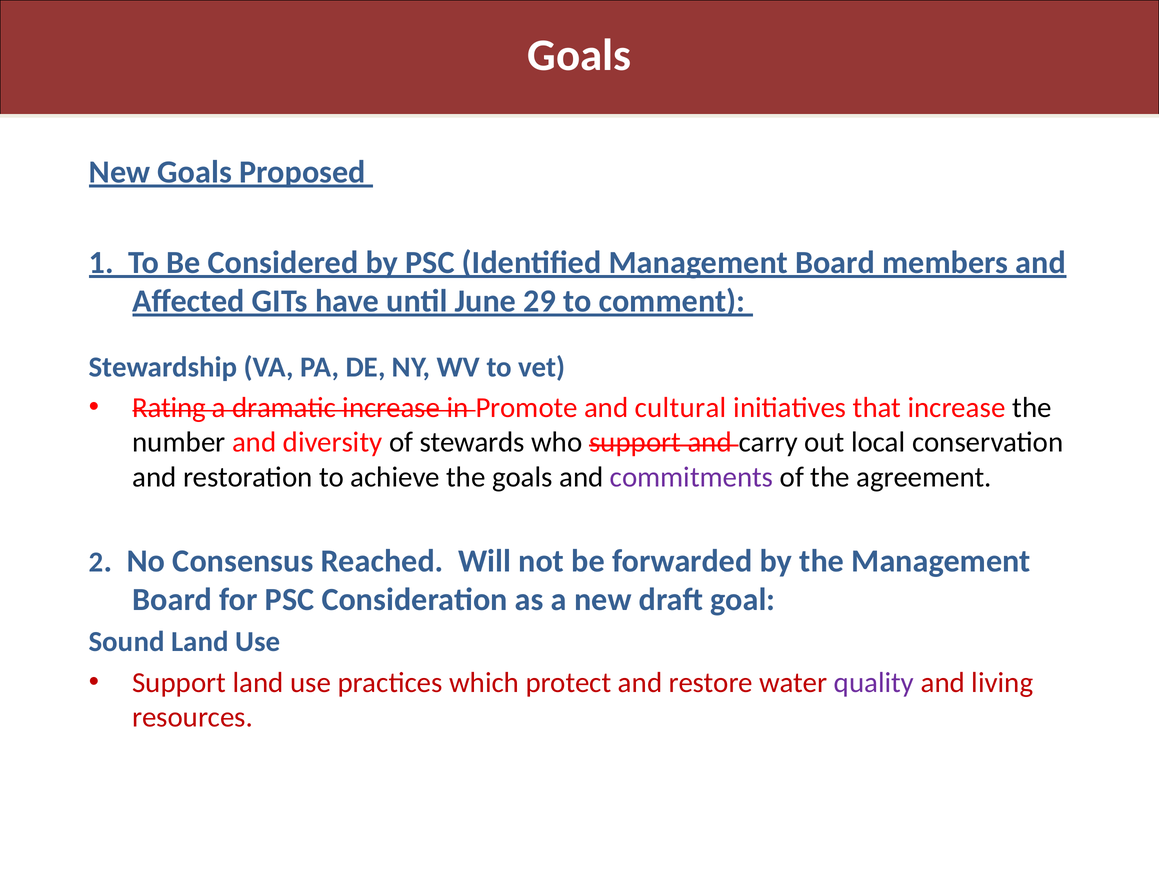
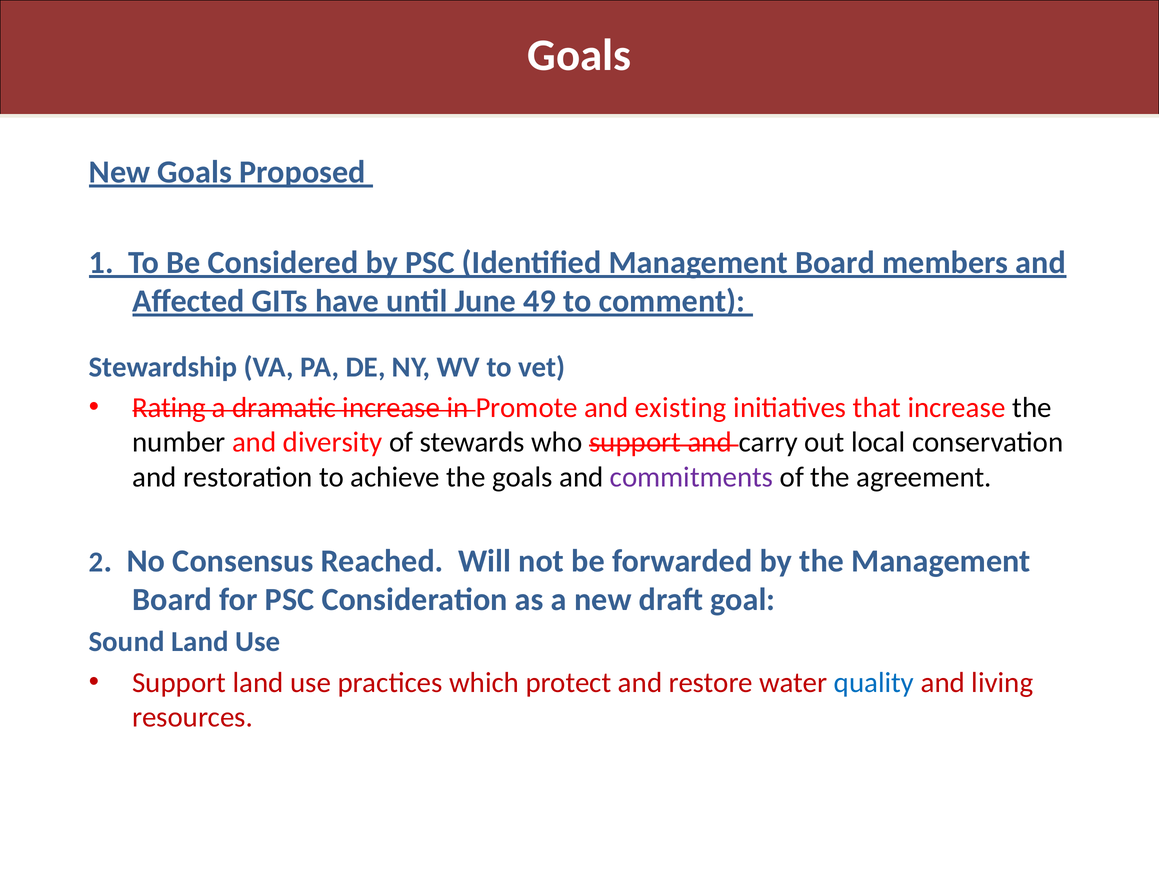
29: 29 -> 49
cultural: cultural -> existing
quality colour: purple -> blue
